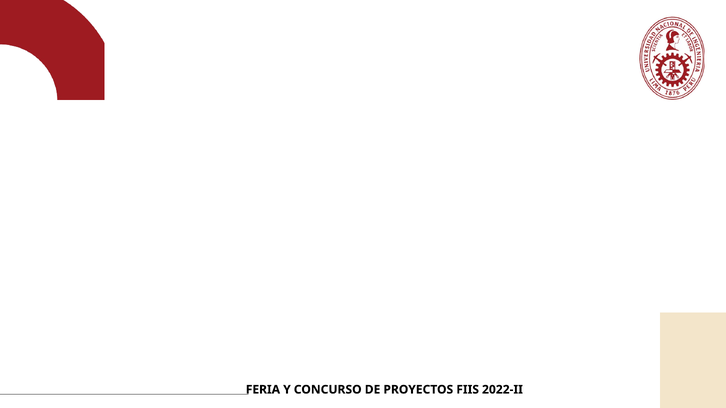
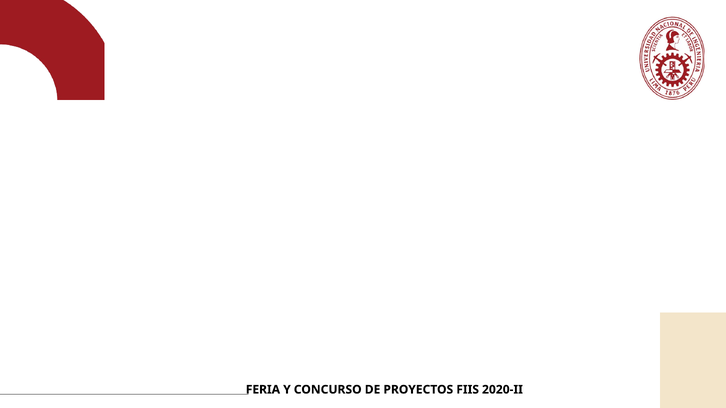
2022-II: 2022-II -> 2020-II
